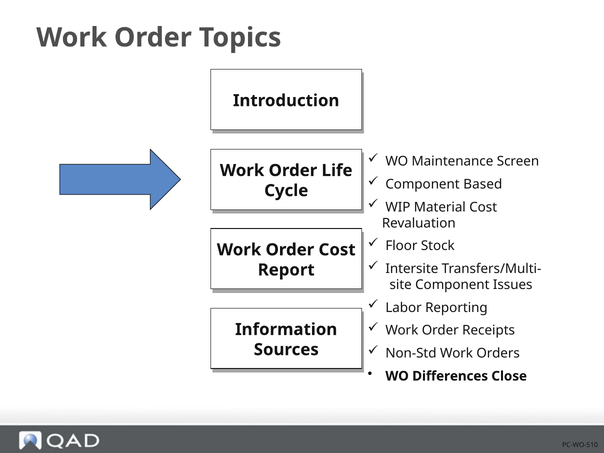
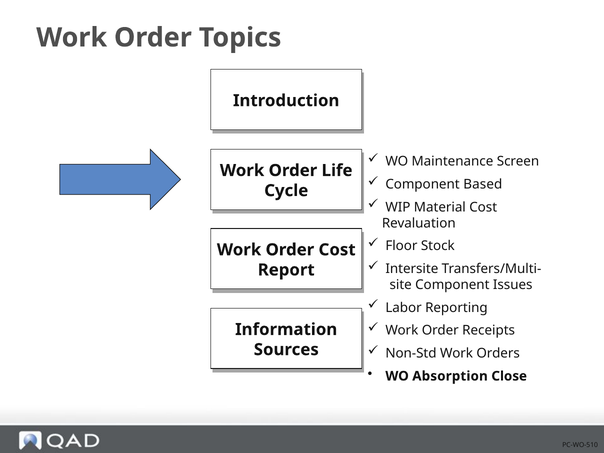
Differences: Differences -> Absorption
